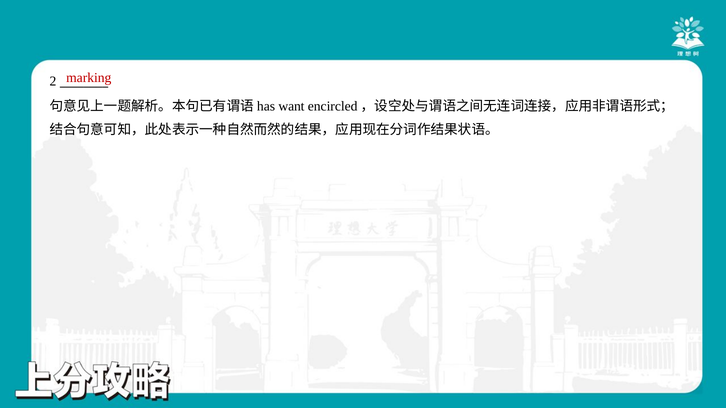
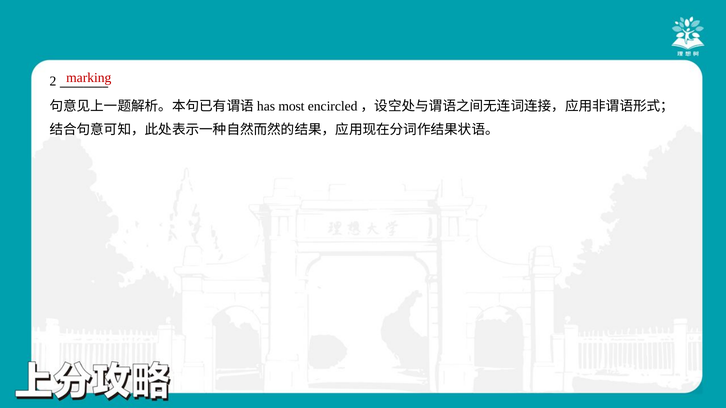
want: want -> most
